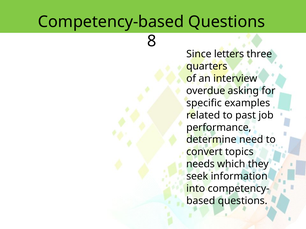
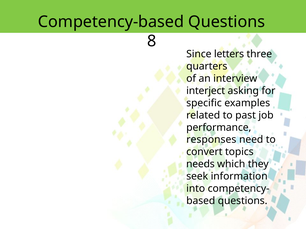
overdue: overdue -> interject
determine: determine -> responses
